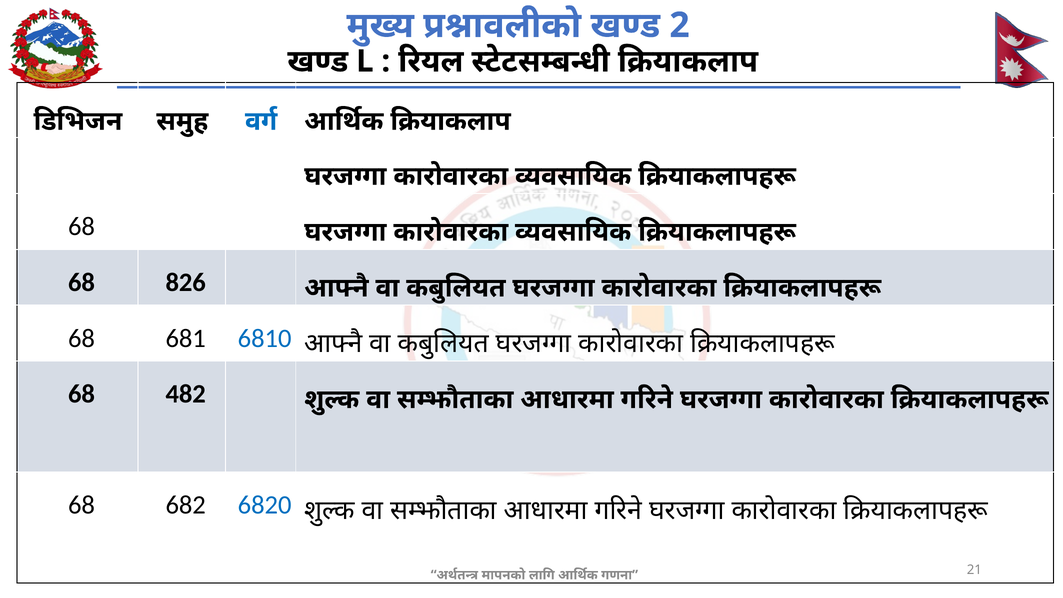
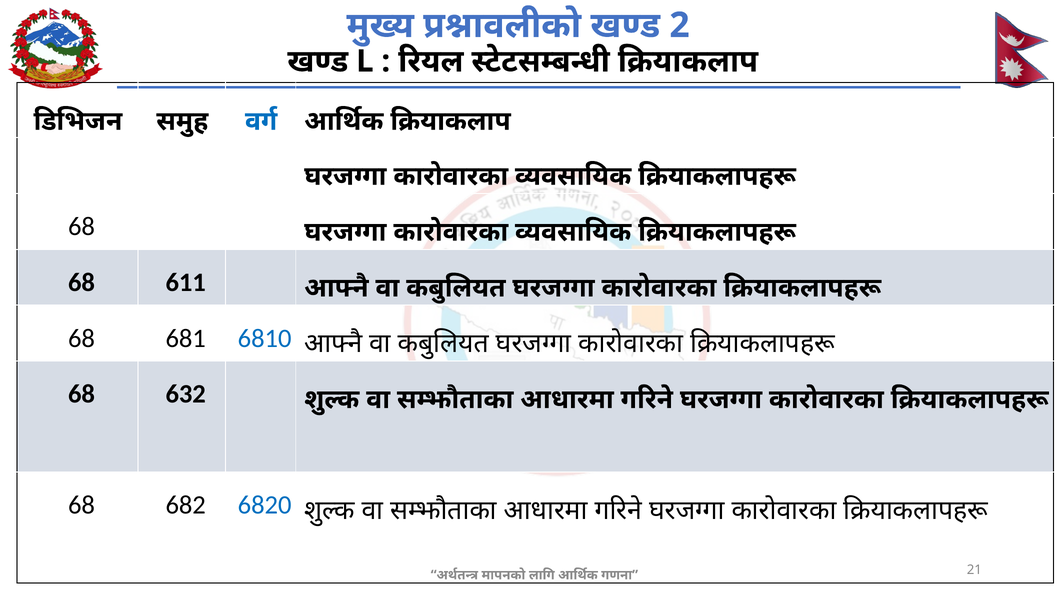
826: 826 -> 611
482: 482 -> 632
